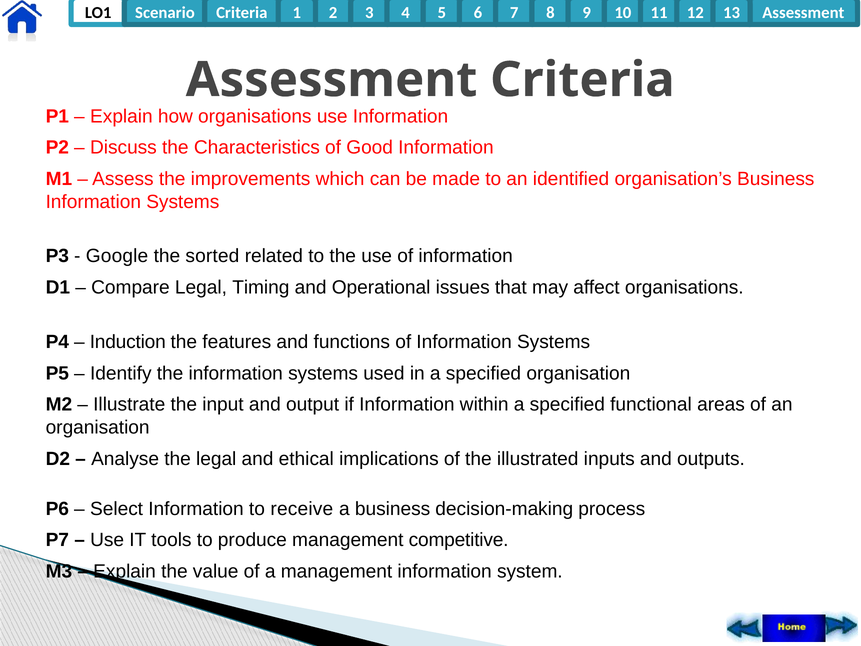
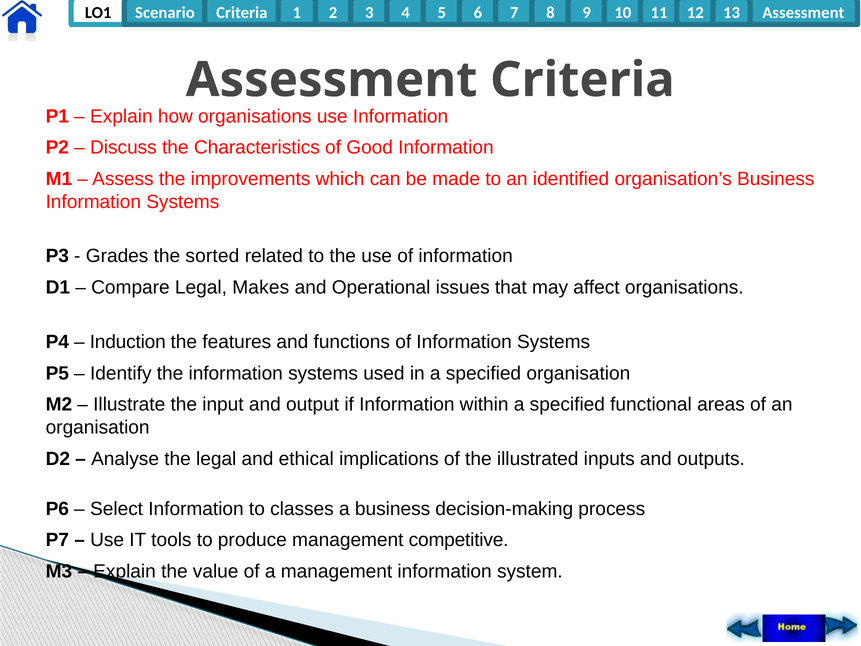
Google: Google -> Grades
Timing: Timing -> Makes
receive: receive -> classes
